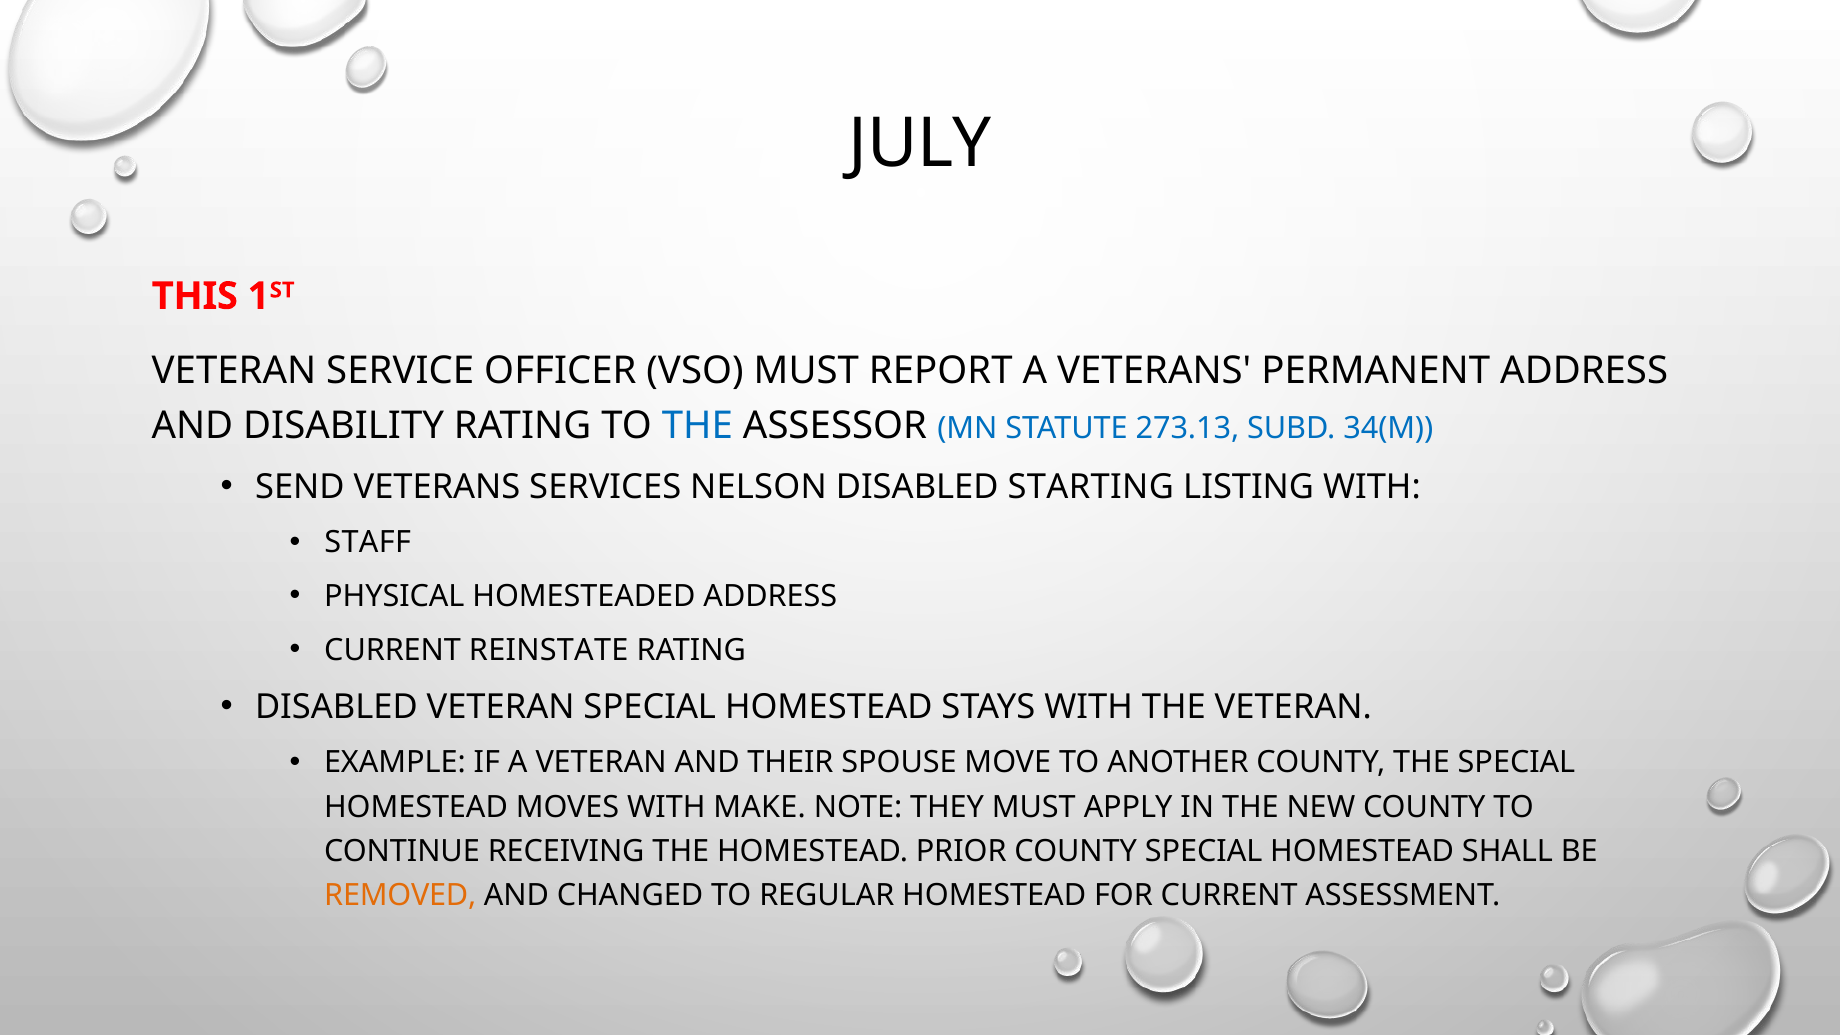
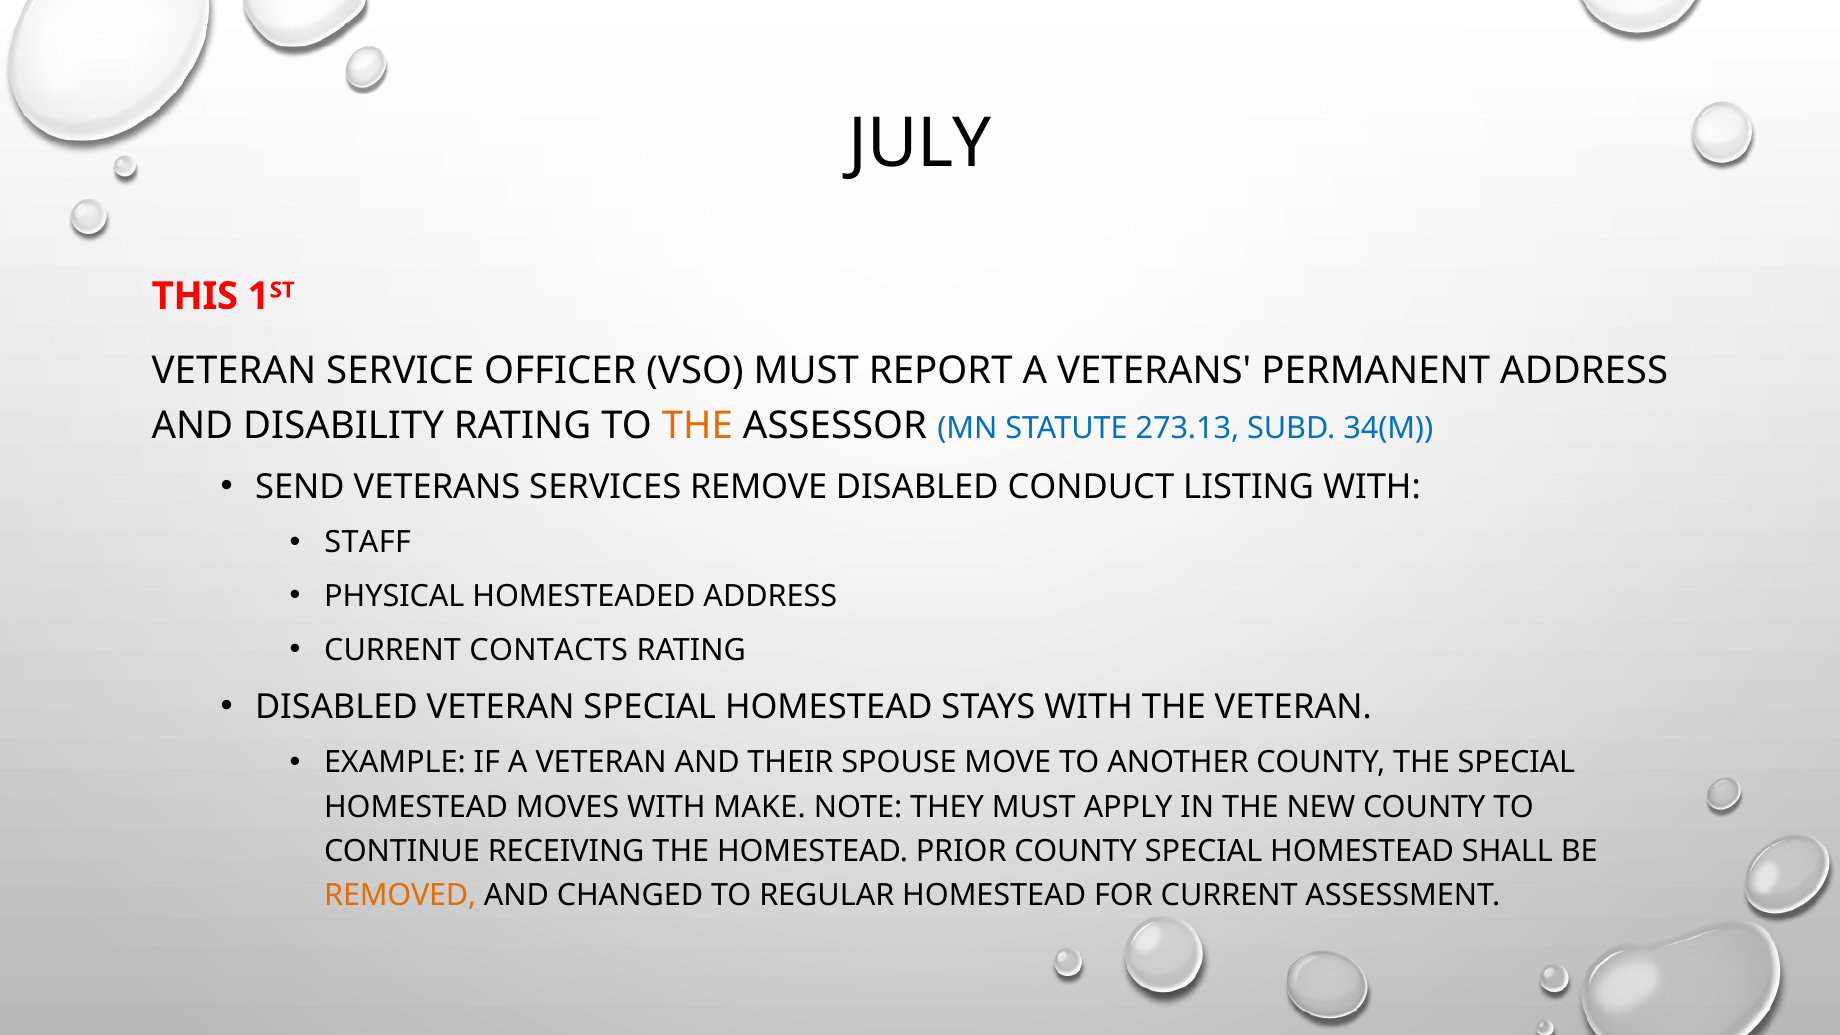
THE at (697, 426) colour: blue -> orange
NELSON: NELSON -> REMOVE
STARTING: STARTING -> CONDUCT
REINSTATE: REINSTATE -> CONTACTS
